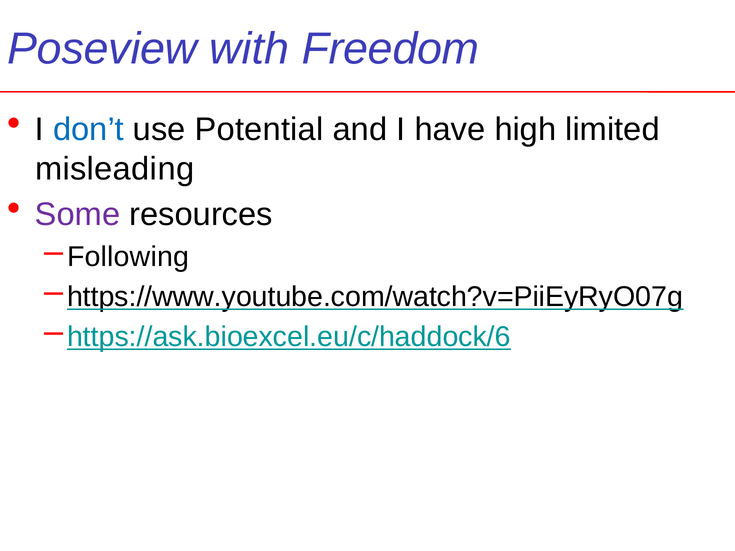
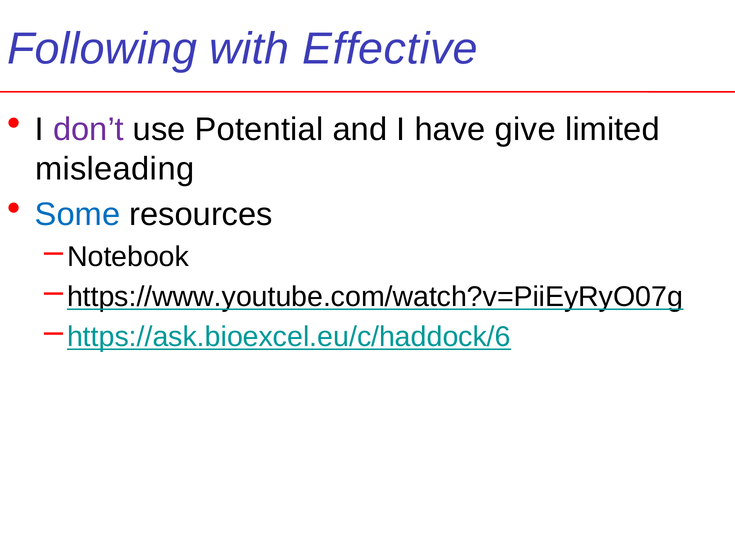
Poseview: Poseview -> Following
Freedom: Freedom -> Effective
don’t colour: blue -> purple
high: high -> give
Some colour: purple -> blue
Following: Following -> Notebook
